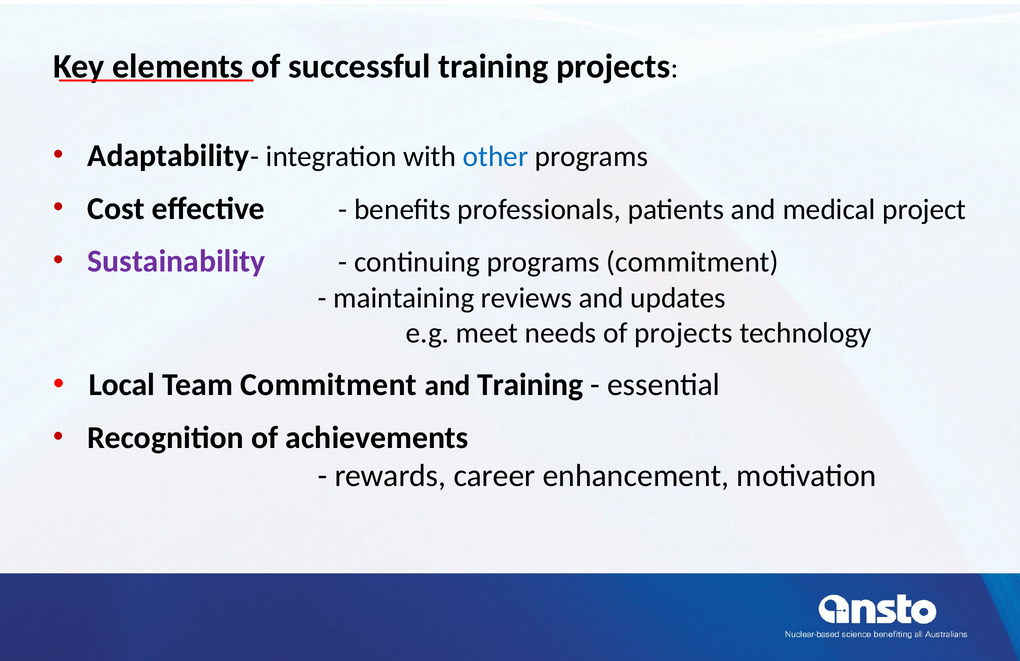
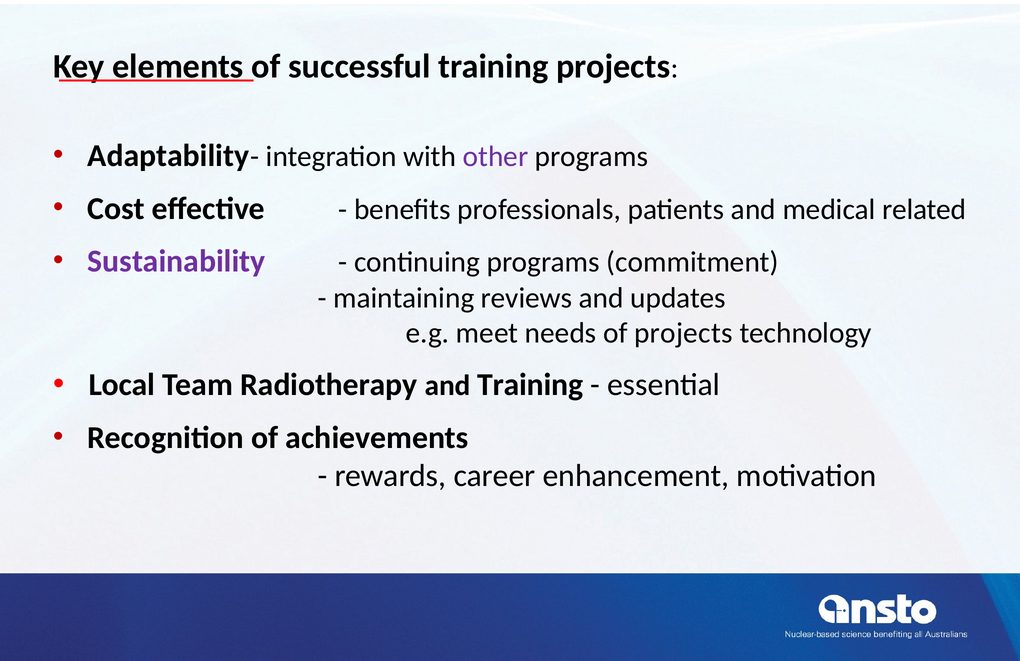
other colour: blue -> purple
project: project -> related
Team Commitment: Commitment -> Radiotherapy
